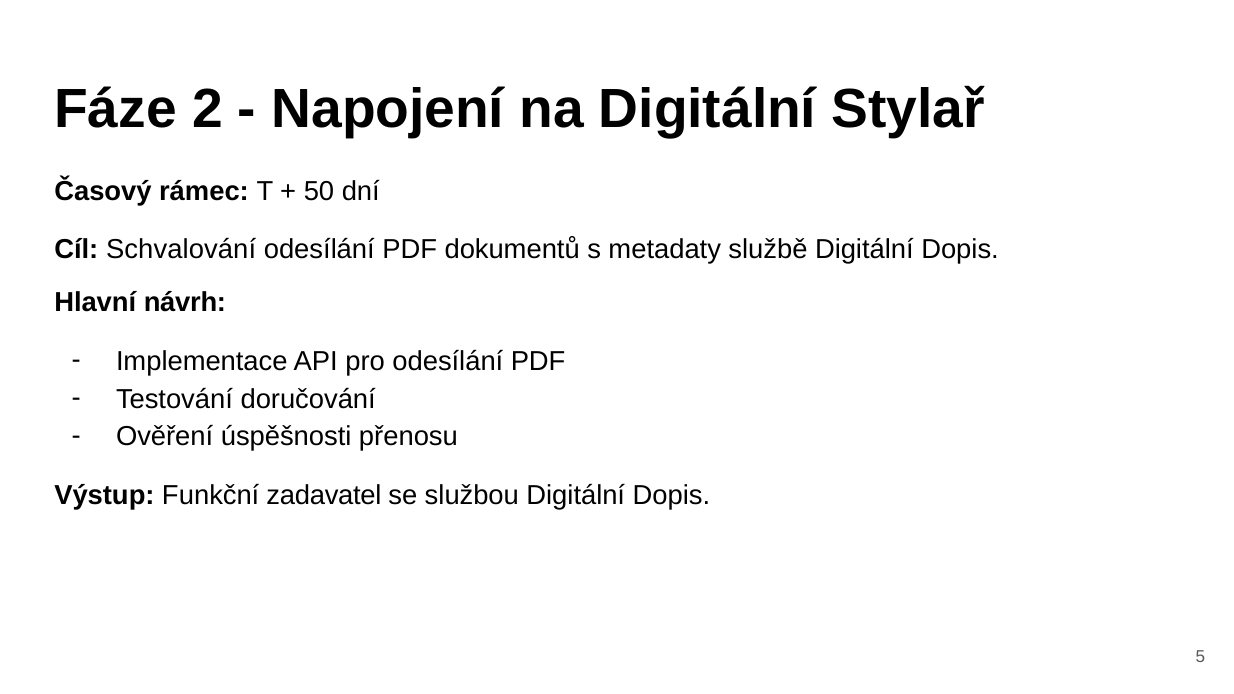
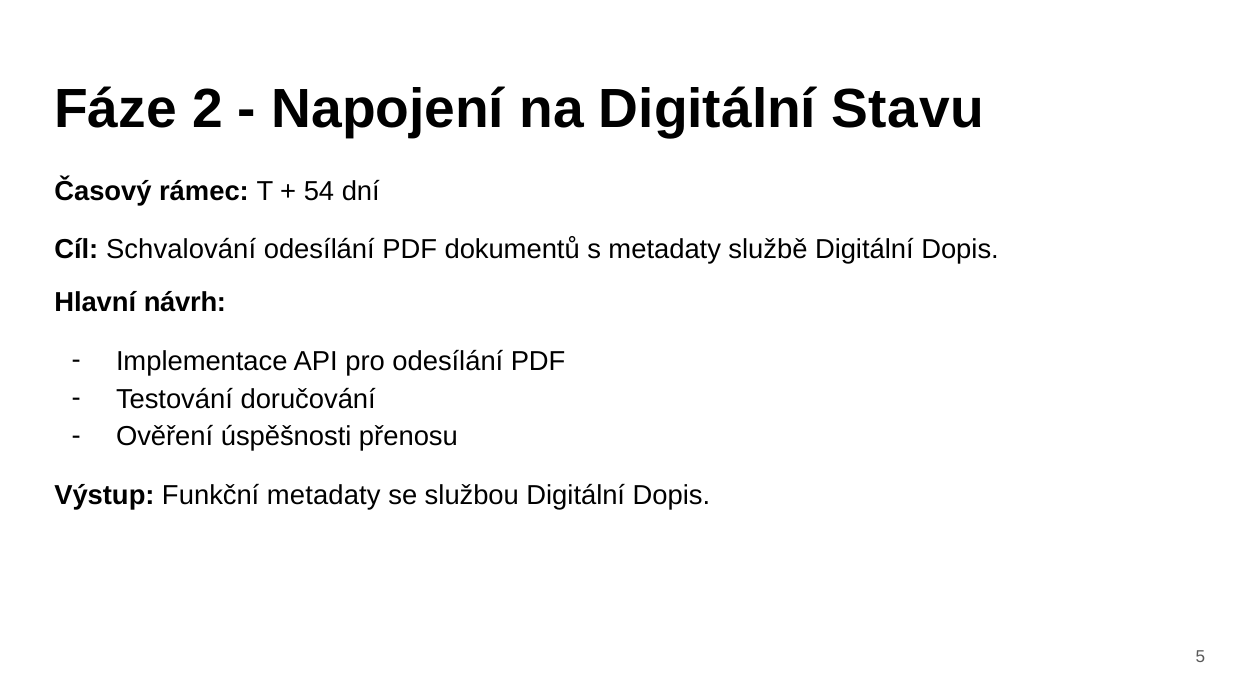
Stylař: Stylař -> Stavu
50: 50 -> 54
Funkční zadavatel: zadavatel -> metadaty
